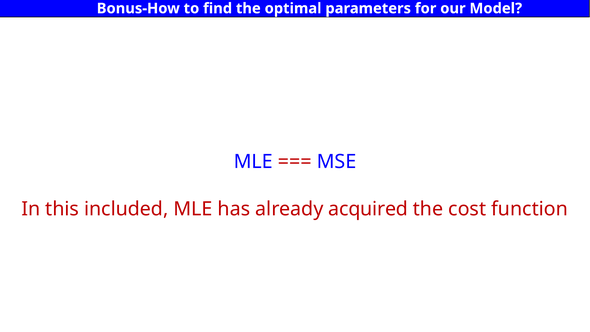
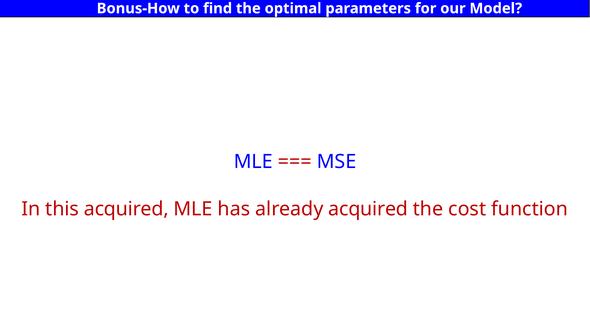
this included: included -> acquired
